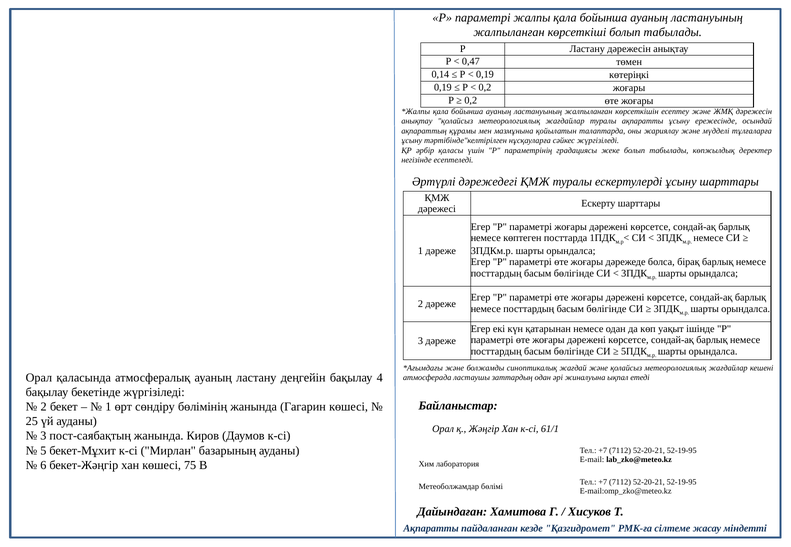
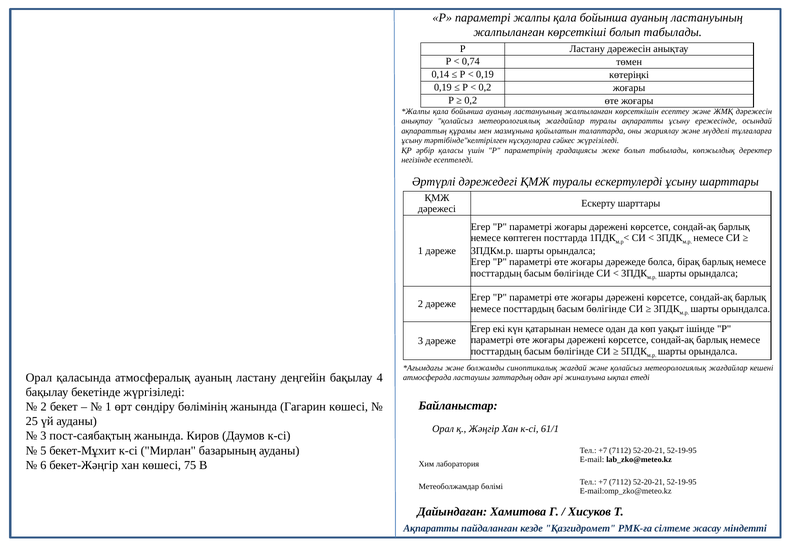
0,47: 0,47 -> 0,74
